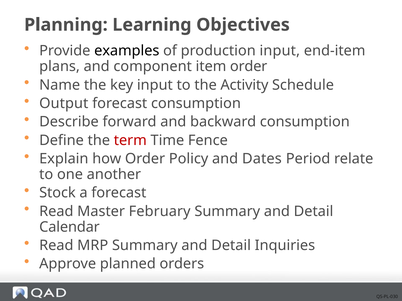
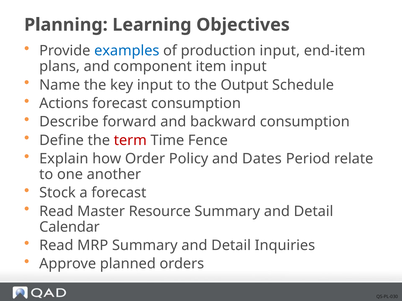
examples colour: black -> blue
item order: order -> input
Activity: Activity -> Output
Output: Output -> Actions
February: February -> Resource
